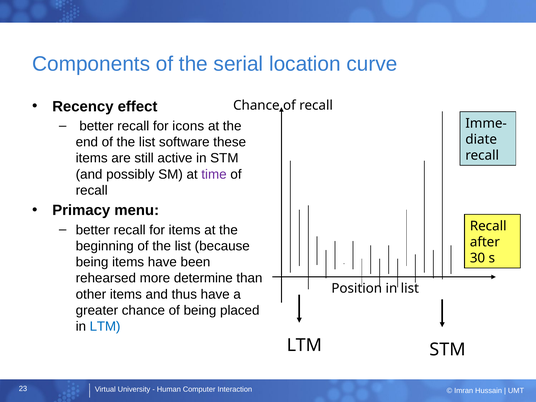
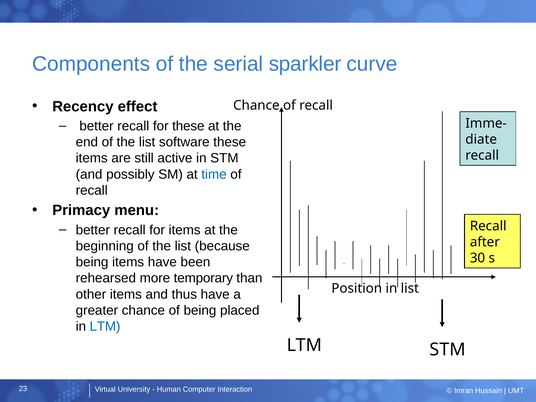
location: location -> sparkler
for icons: icons -> these
time colour: purple -> blue
determine: determine -> temporary
